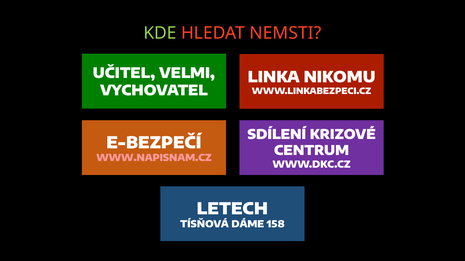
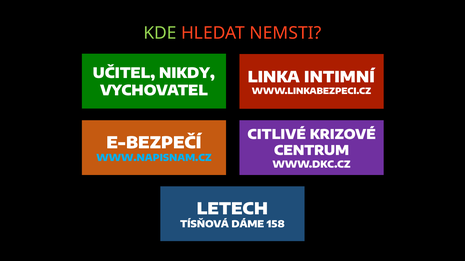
VELMI: VELMI -> NIKDY
NIKOMU: NIKOMU -> INTIMNÍ
SDÍLENÍ: SDÍLENÍ -> CITLIVÉ
WWW.NAPISNAM.CZ colour: pink -> light blue
